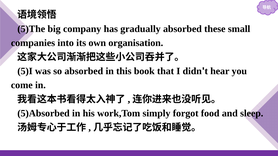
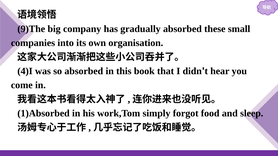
5)The: 5)The -> 9)The
5)I: 5)I -> 4)I
5)Absorbed: 5)Absorbed -> 1)Absorbed
